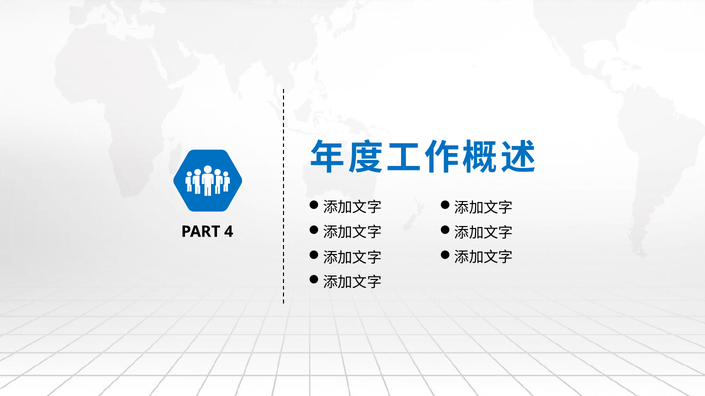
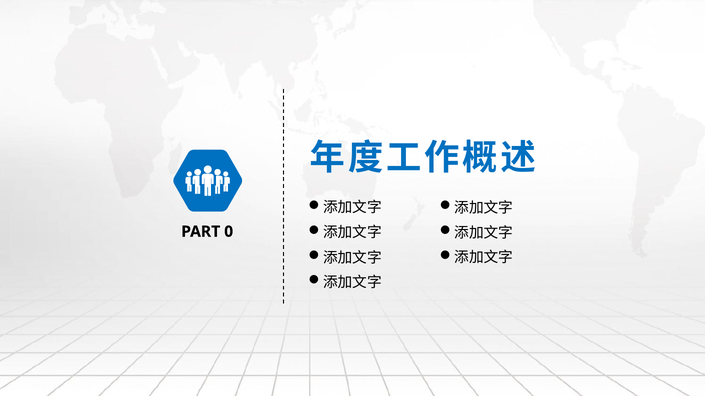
4: 4 -> 0
